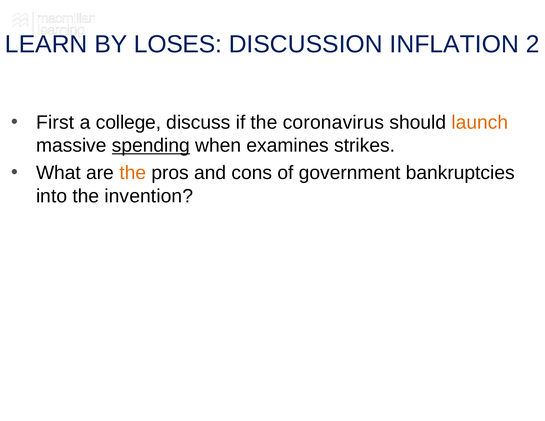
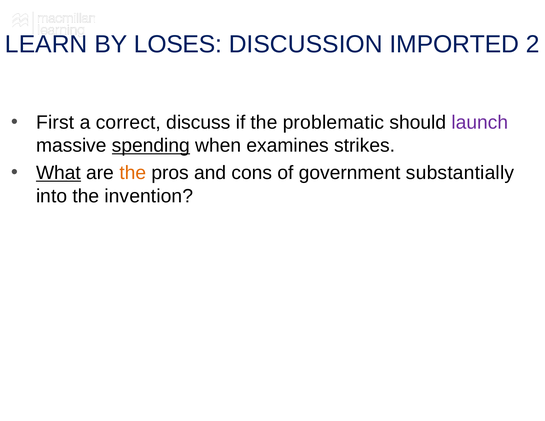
INFLATION: INFLATION -> IMPORTED
college: college -> correct
coronavirus: coronavirus -> problematic
launch colour: orange -> purple
What underline: none -> present
bankruptcies: bankruptcies -> substantially
